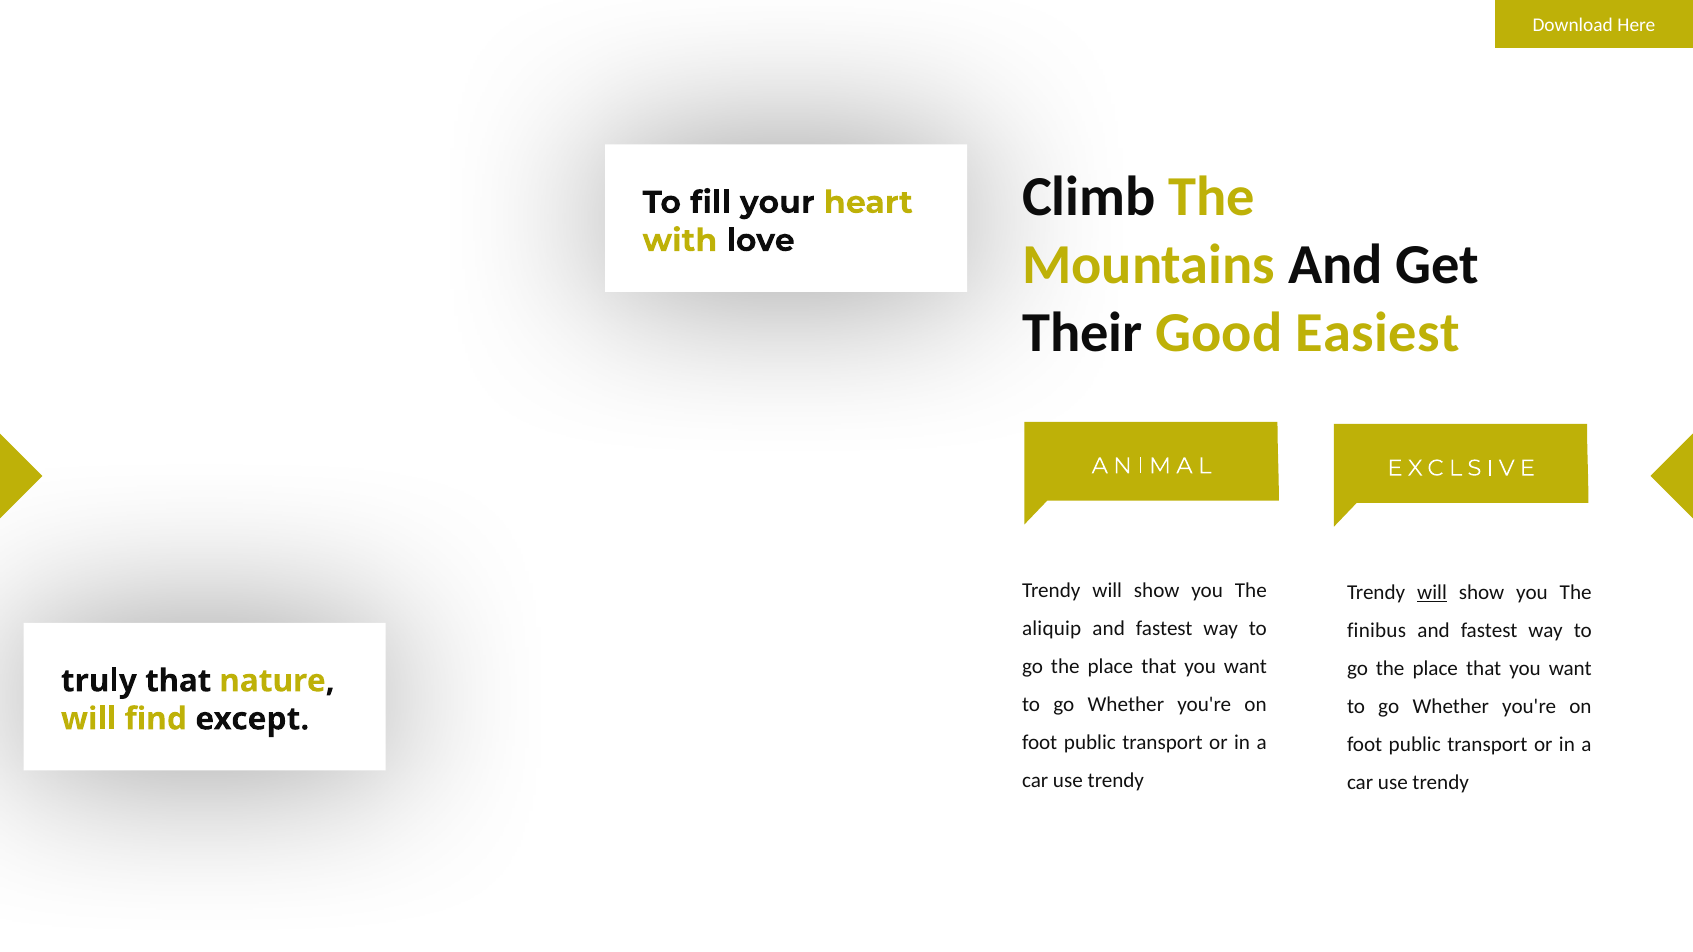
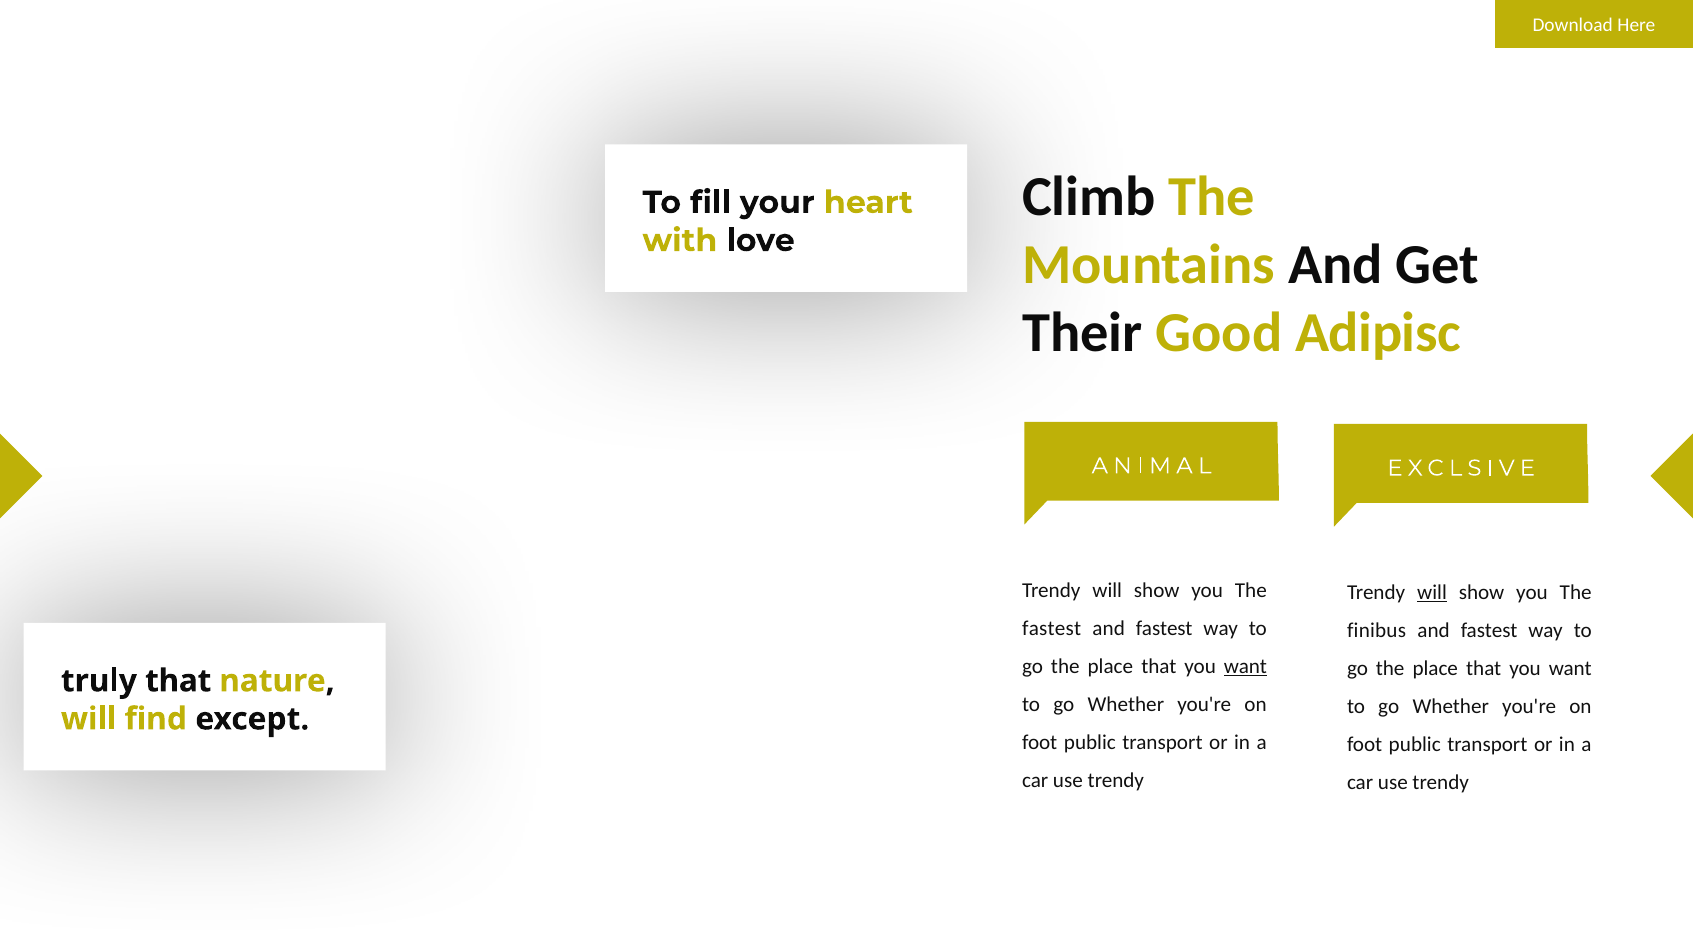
Easiest: Easiest -> Adipisc
aliquip at (1052, 629): aliquip -> fastest
want at (1245, 667) underline: none -> present
